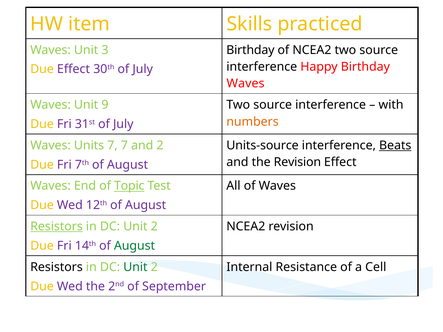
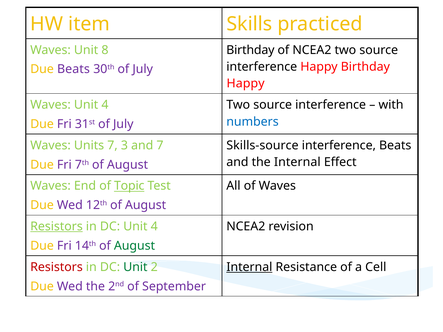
3: 3 -> 8
Due Effect: Effect -> Beats
Waves at (246, 84): Waves -> Happy
Waves Unit 9: 9 -> 4
numbers colour: orange -> blue
7 7: 7 -> 3
and 2: 2 -> 7
Units-source: Units-source -> Skills-source
Beats at (395, 146) underline: present -> none
the Revision: Revision -> Internal
2 at (154, 227): 2 -> 4
Resistors at (57, 267) colour: black -> red
Internal at (249, 267) underline: none -> present
